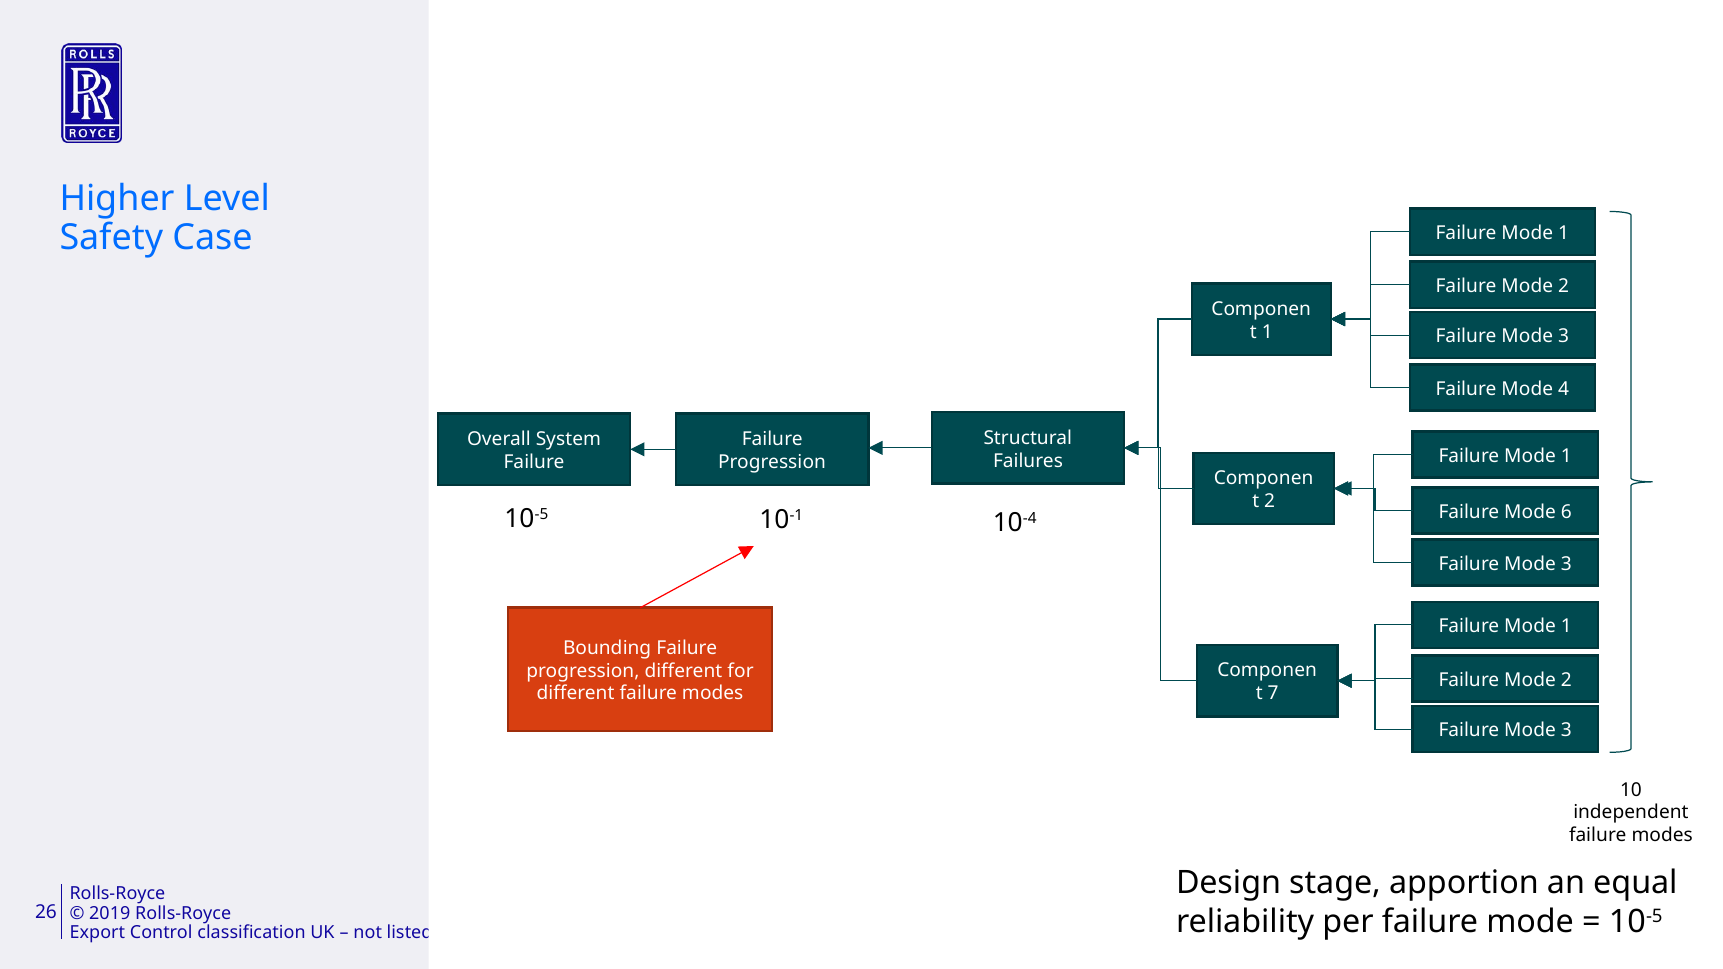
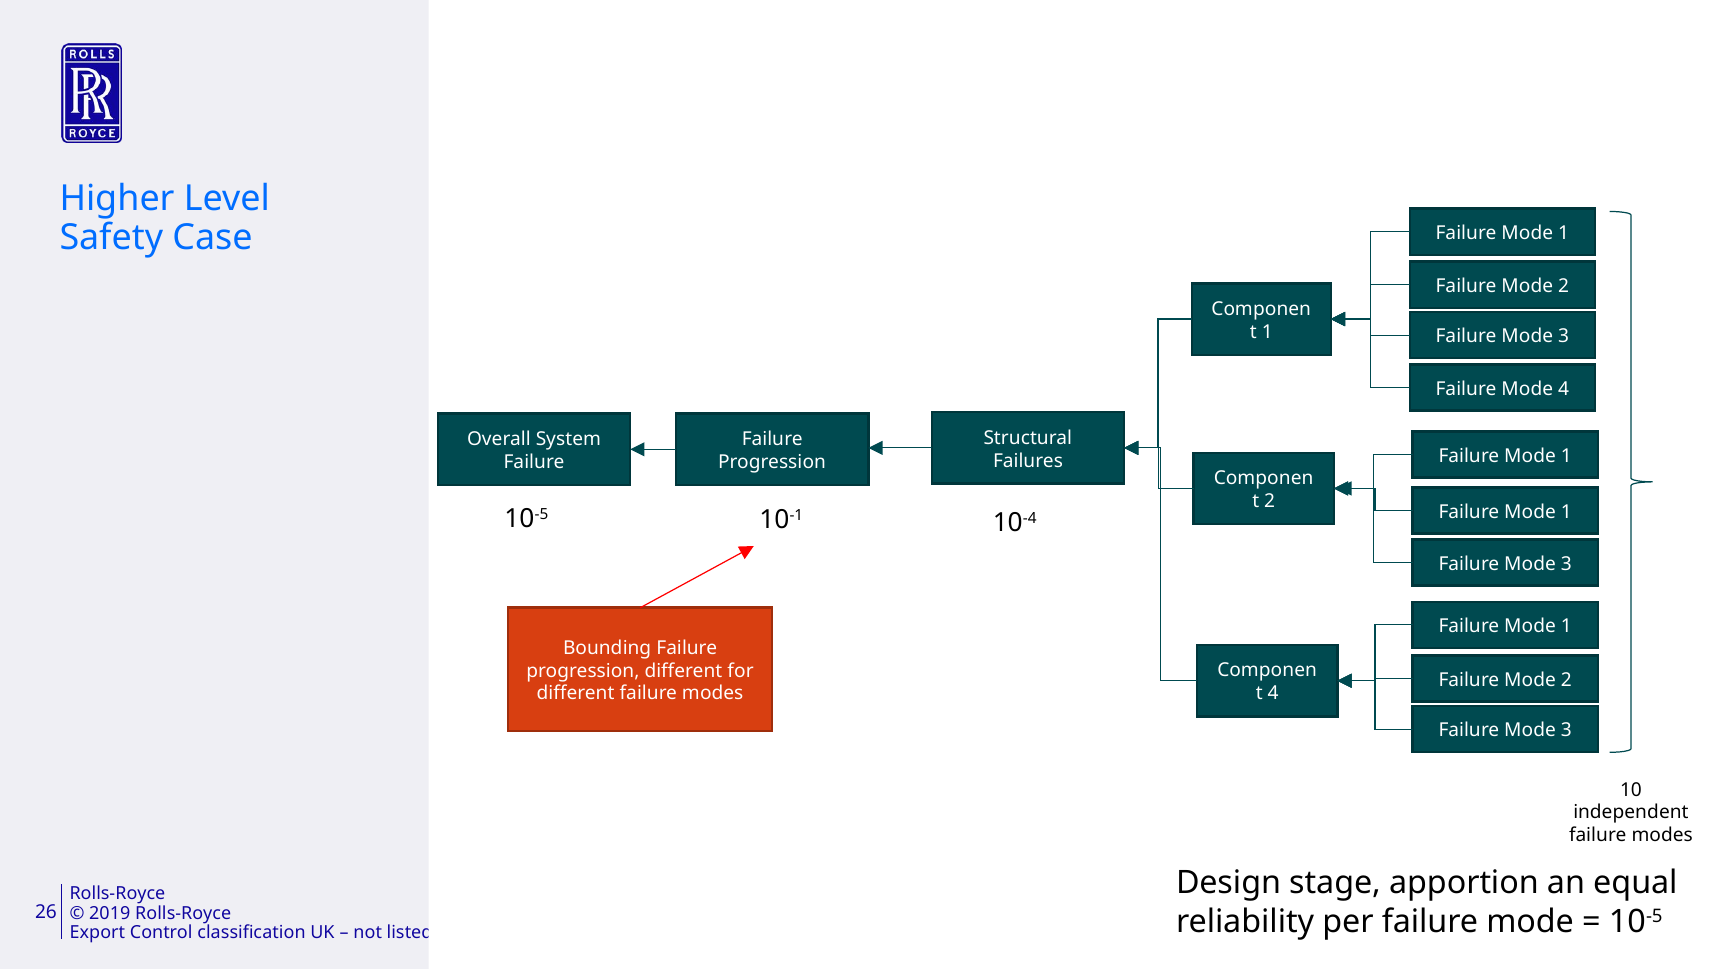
6 at (1566, 512): 6 -> 1
7 at (1273, 694): 7 -> 4
